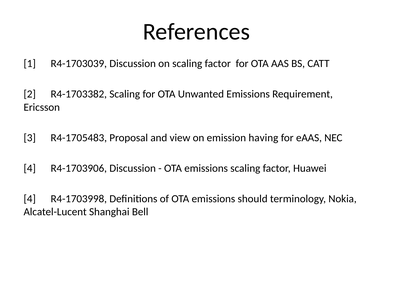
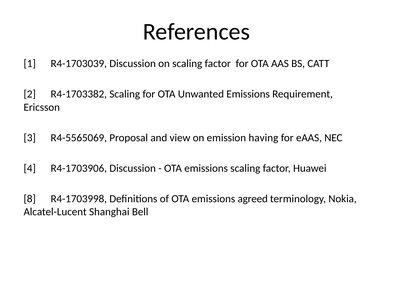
R4-1705483: R4-1705483 -> R4-5565069
4 at (30, 199): 4 -> 8
should: should -> agreed
